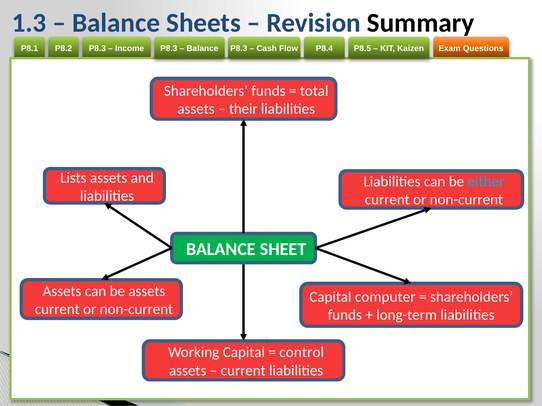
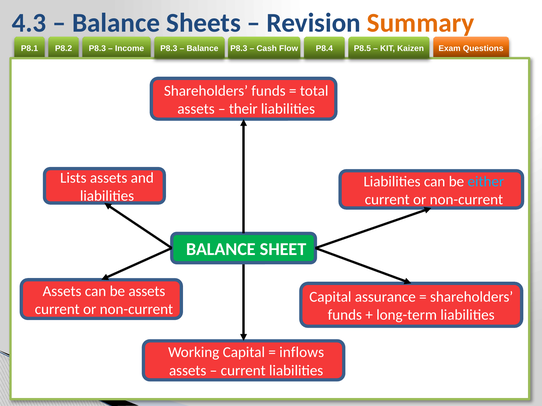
1.3: 1.3 -> 4.3
Summary colour: black -> orange
computer: computer -> assurance
control: control -> inflows
